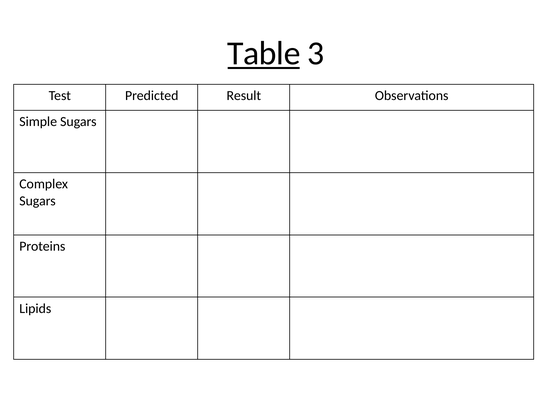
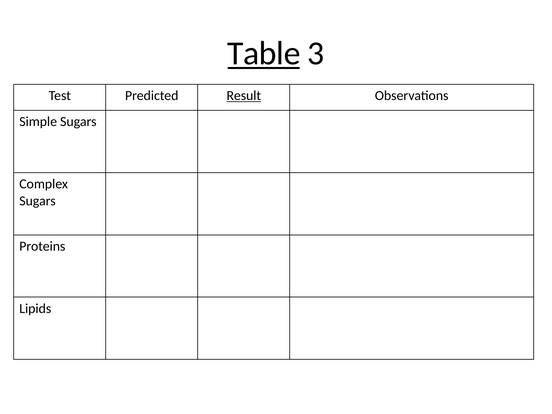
Result underline: none -> present
